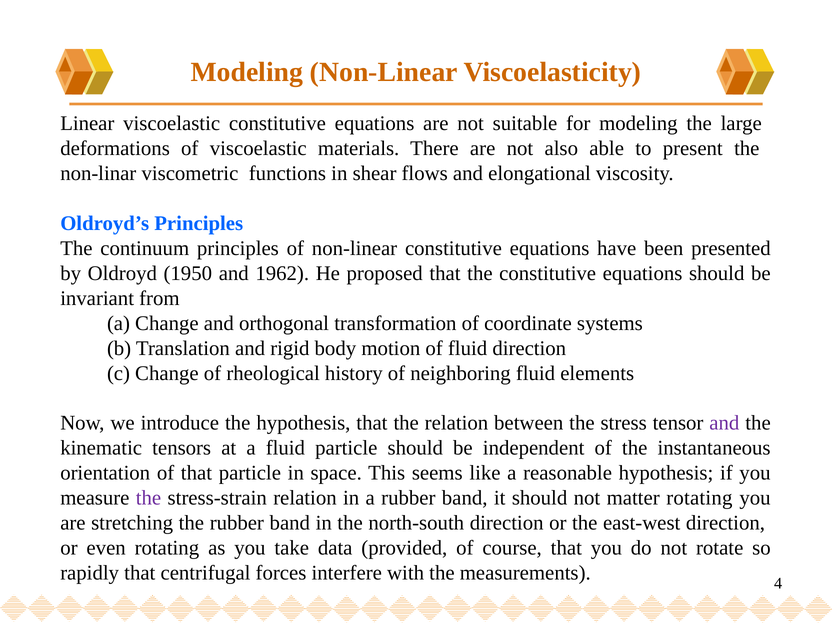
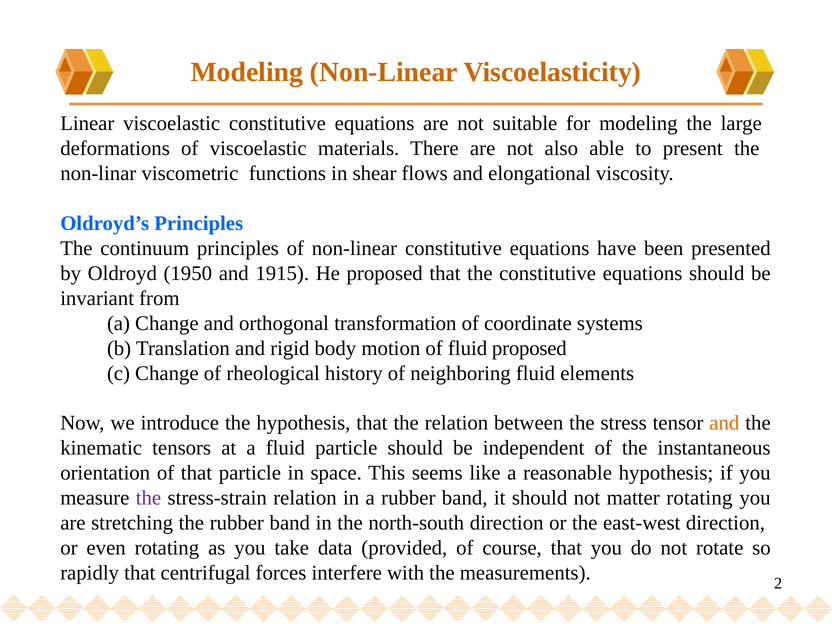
1962: 1962 -> 1915
fluid direction: direction -> proposed
and at (724, 423) colour: purple -> orange
4: 4 -> 2
